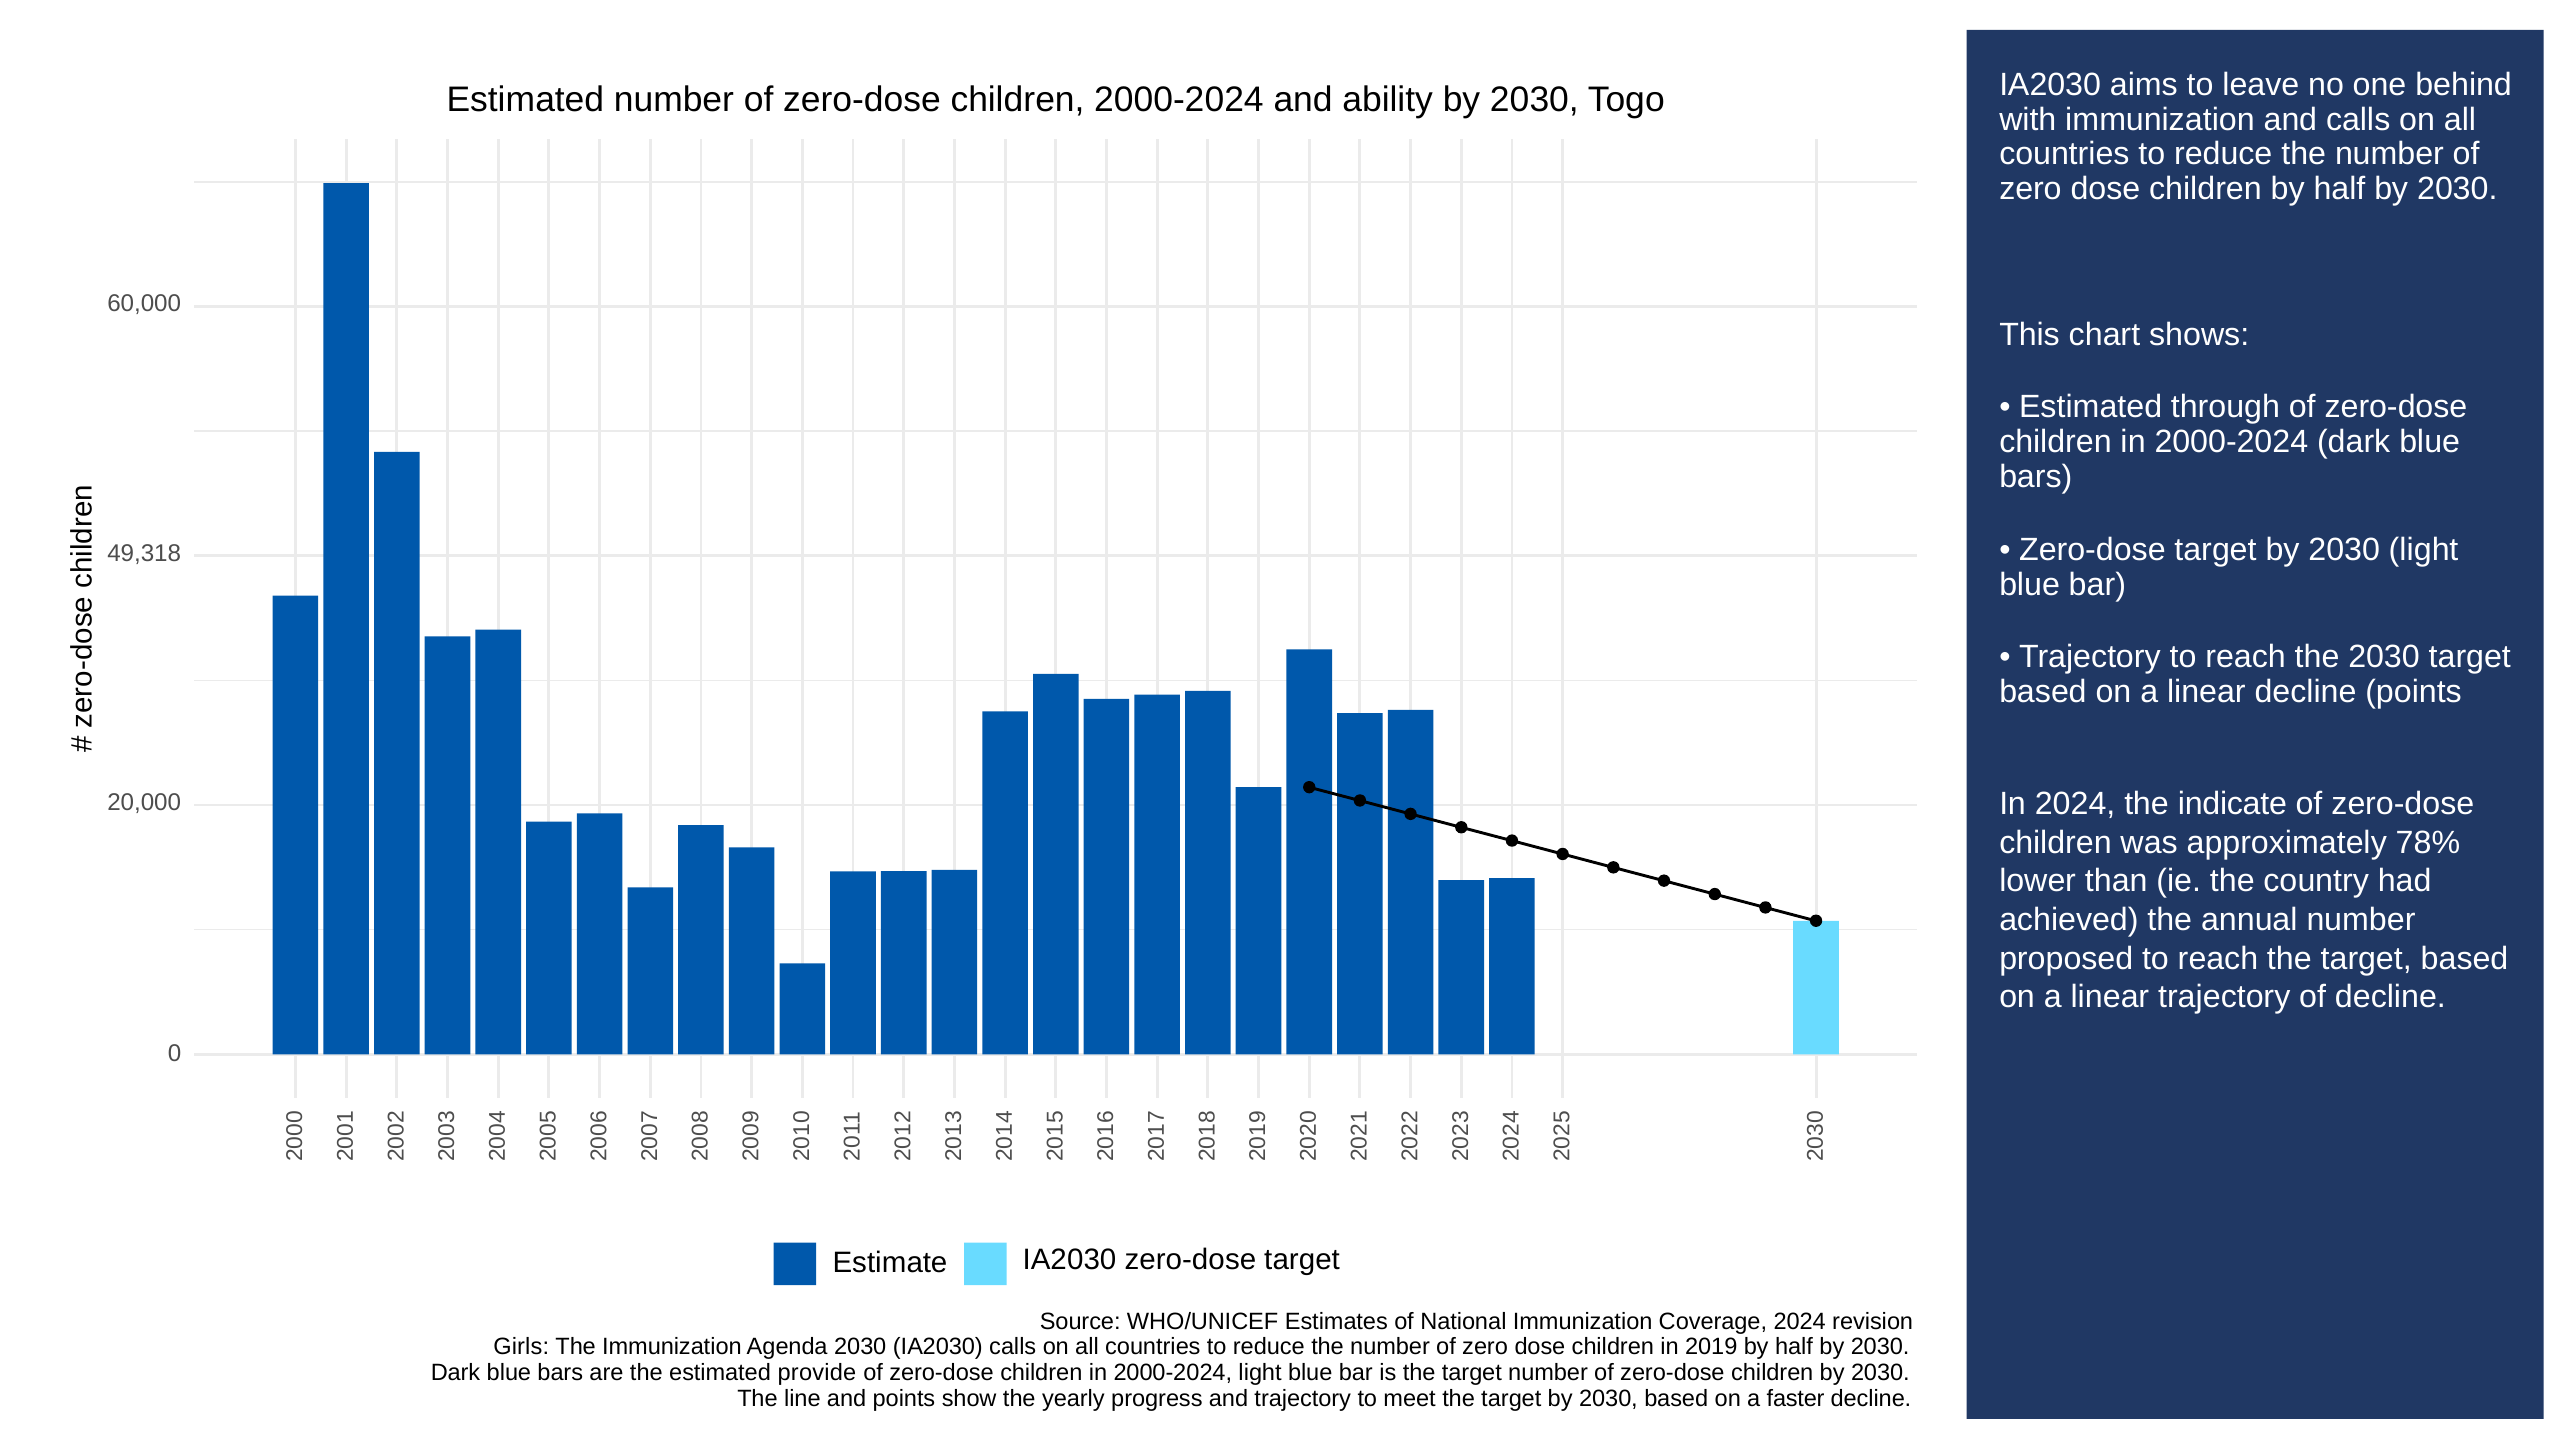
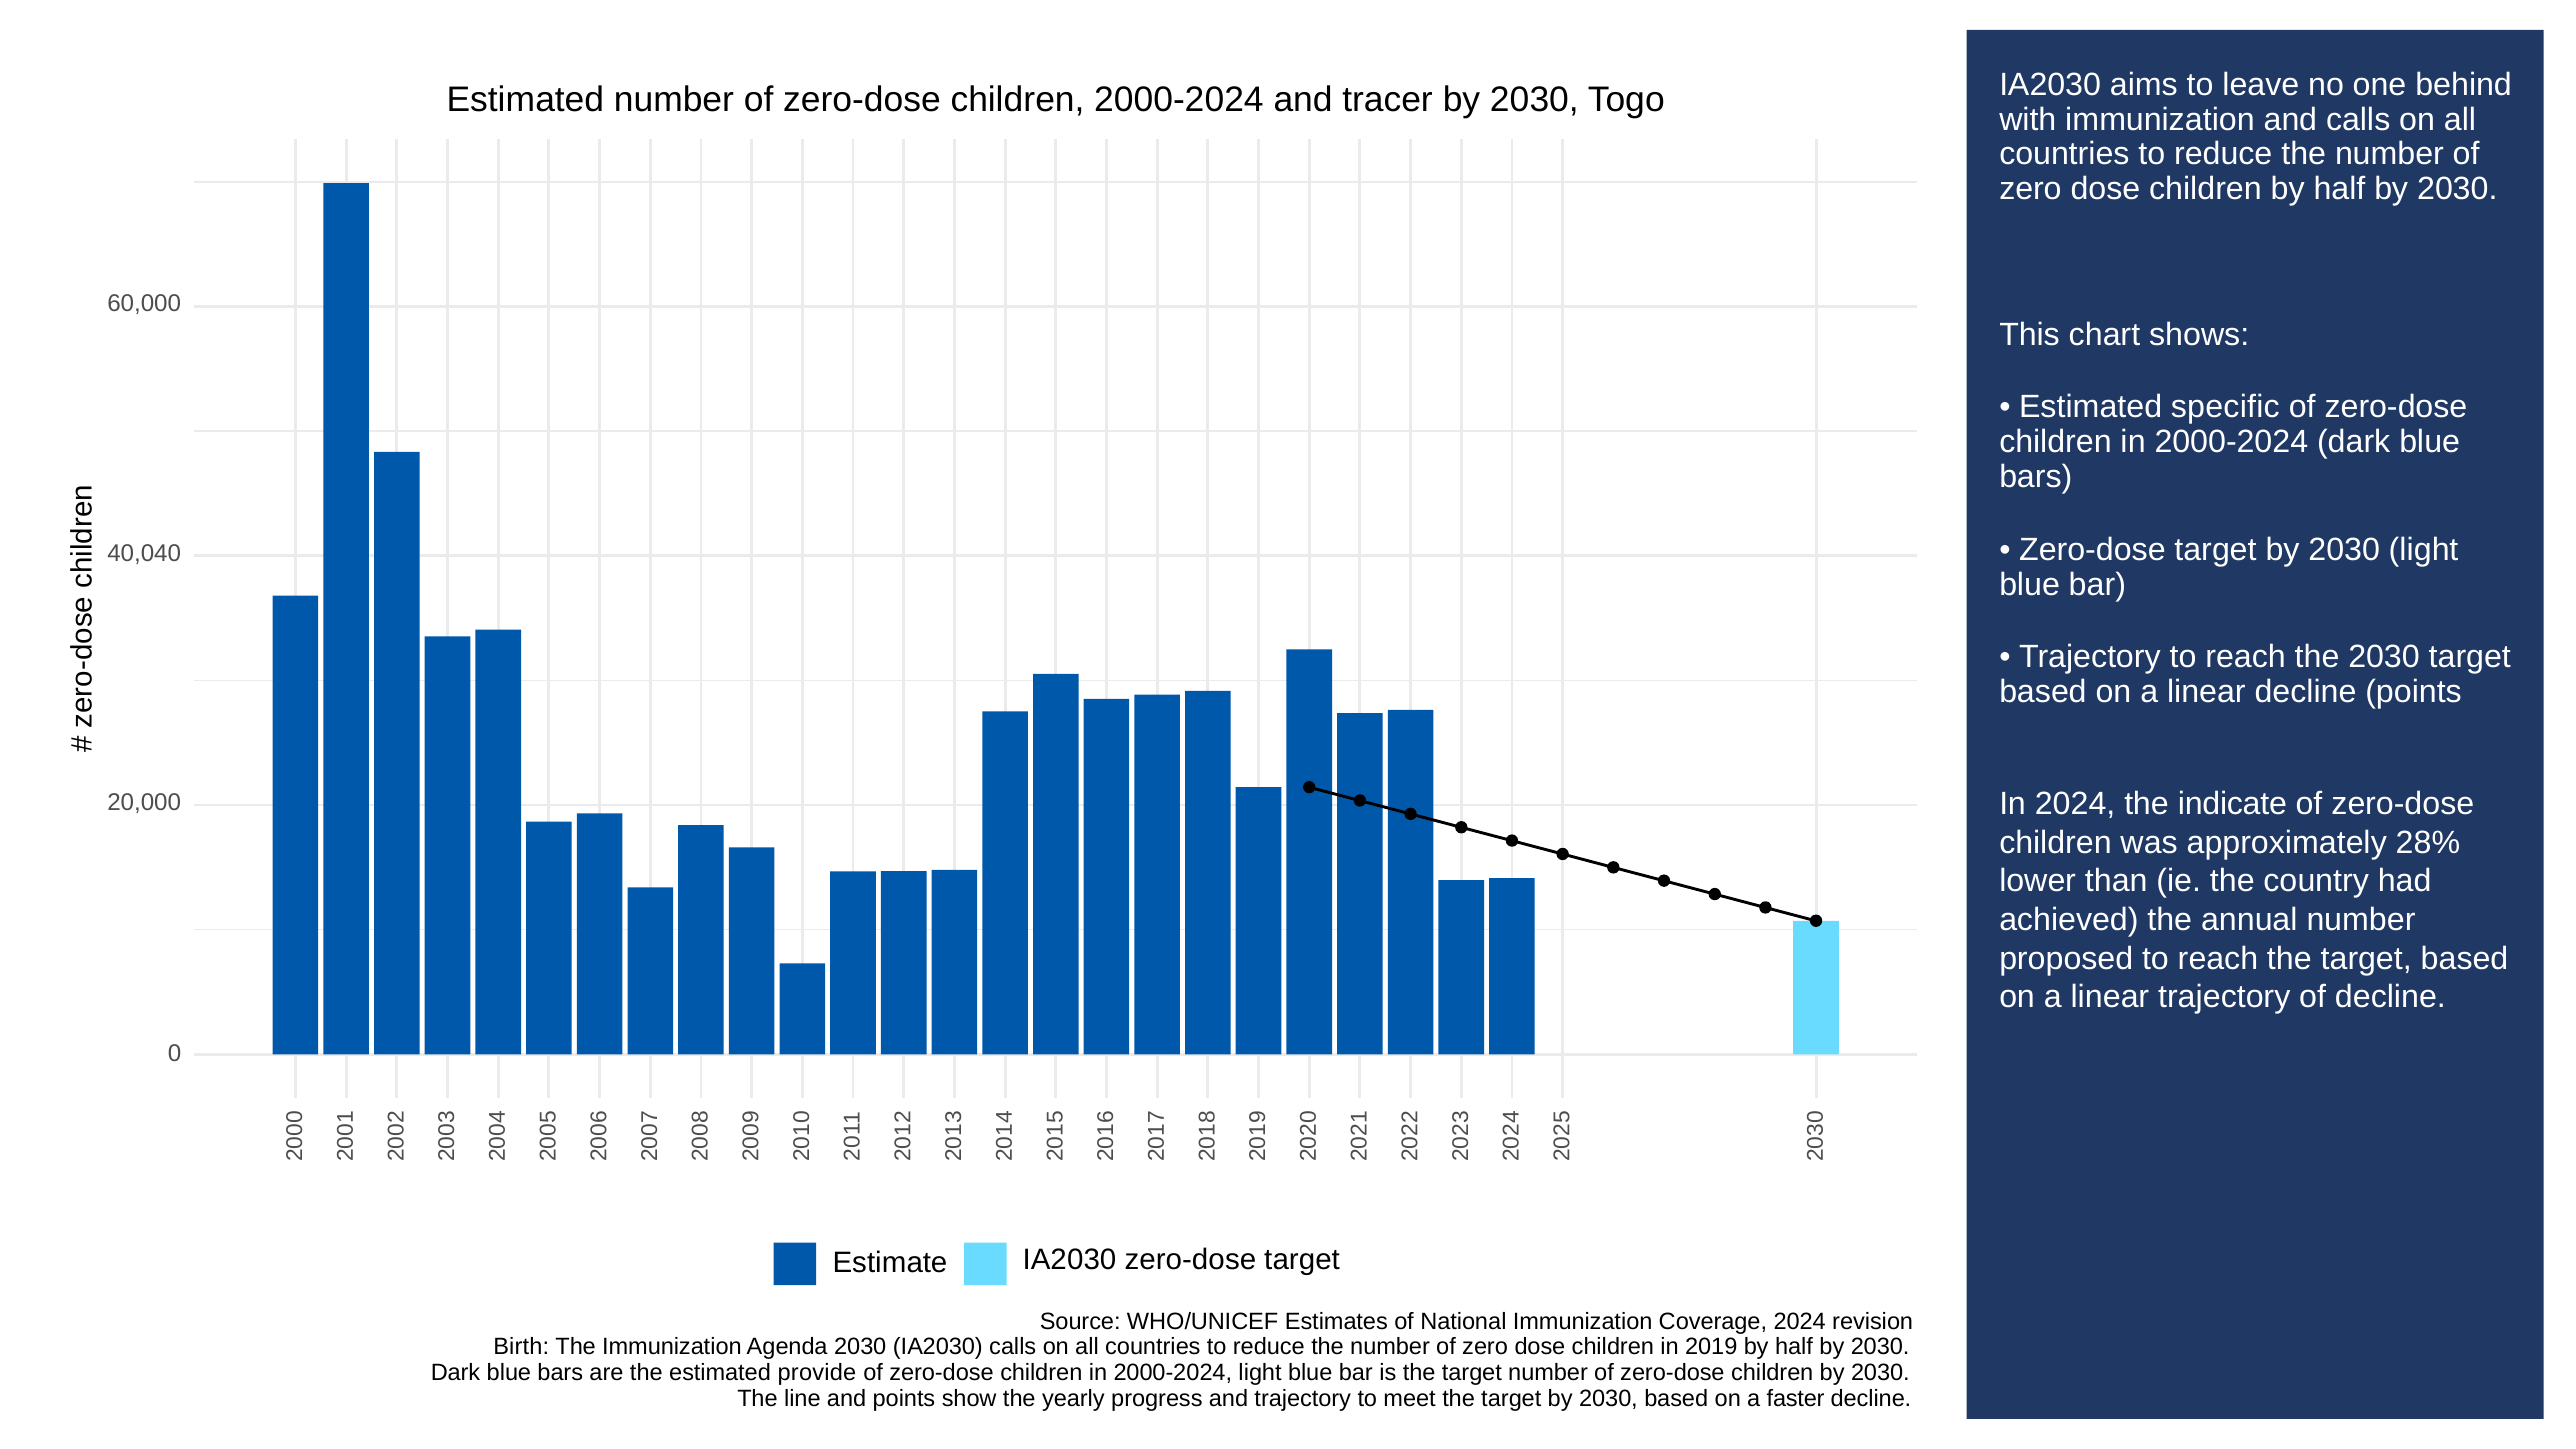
ability: ability -> tracer
through: through -> specific
49,318: 49,318 -> 40,040
78%: 78% -> 28%
Girls: Girls -> Birth
